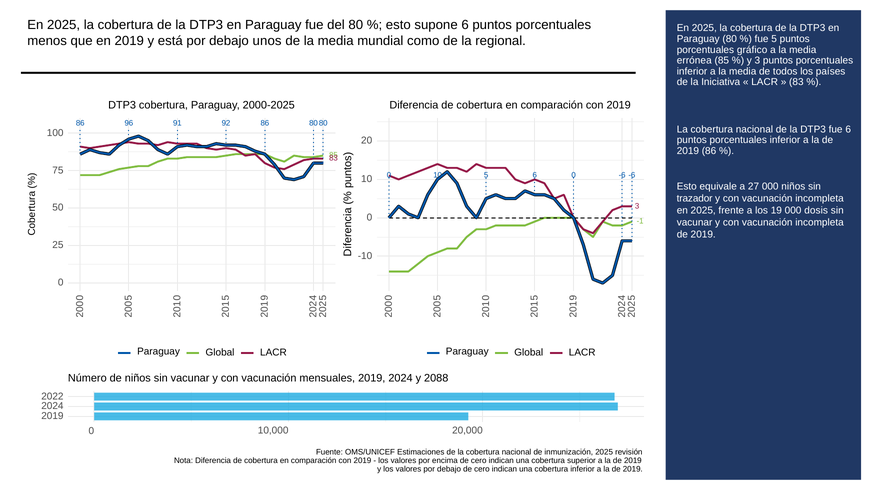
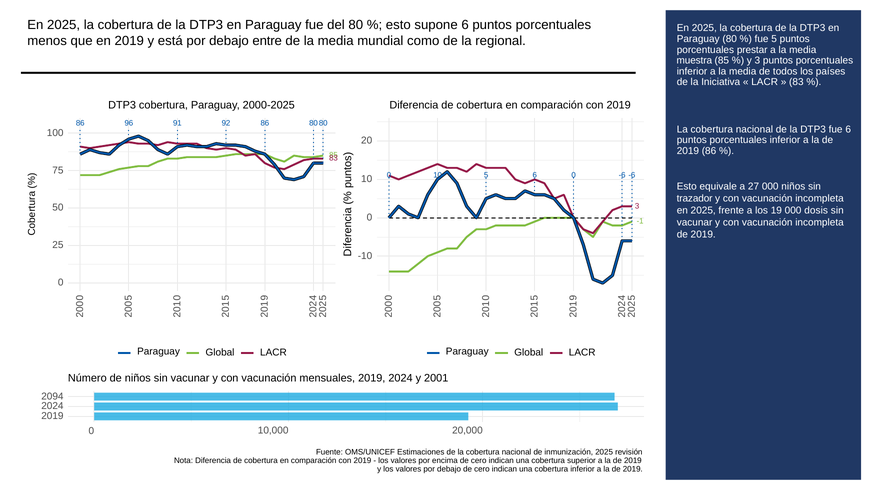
unos: unos -> entre
gráfico: gráfico -> prestar
errónea: errónea -> muestra
2088: 2088 -> 2001
2022: 2022 -> 2094
